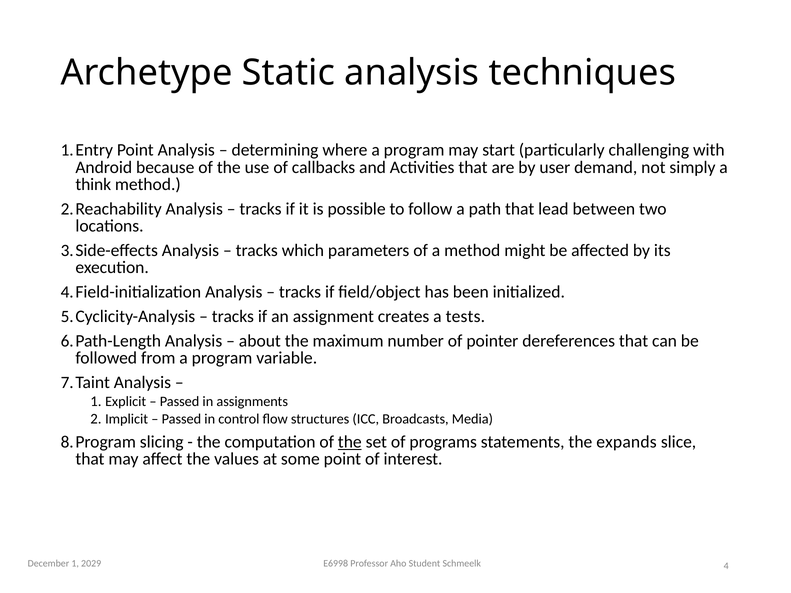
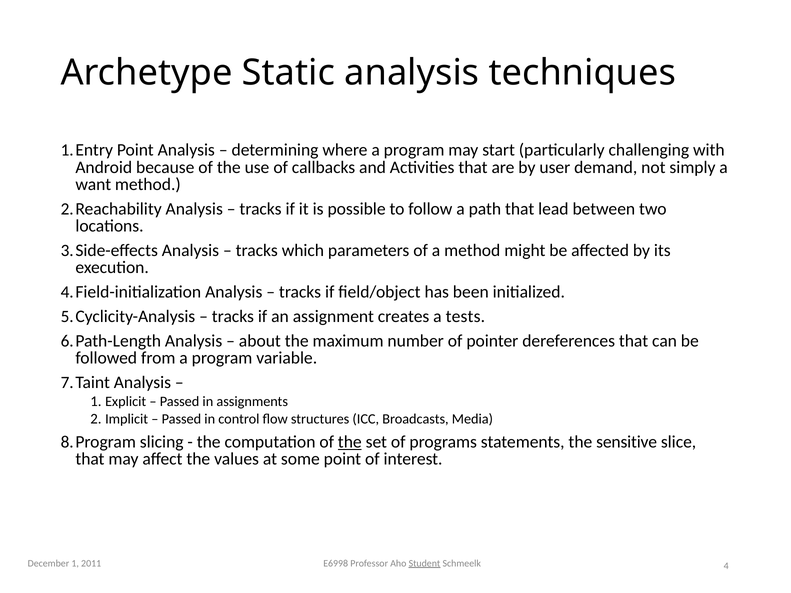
think: think -> want
expands: expands -> sensitive
2029: 2029 -> 2011
Student underline: none -> present
